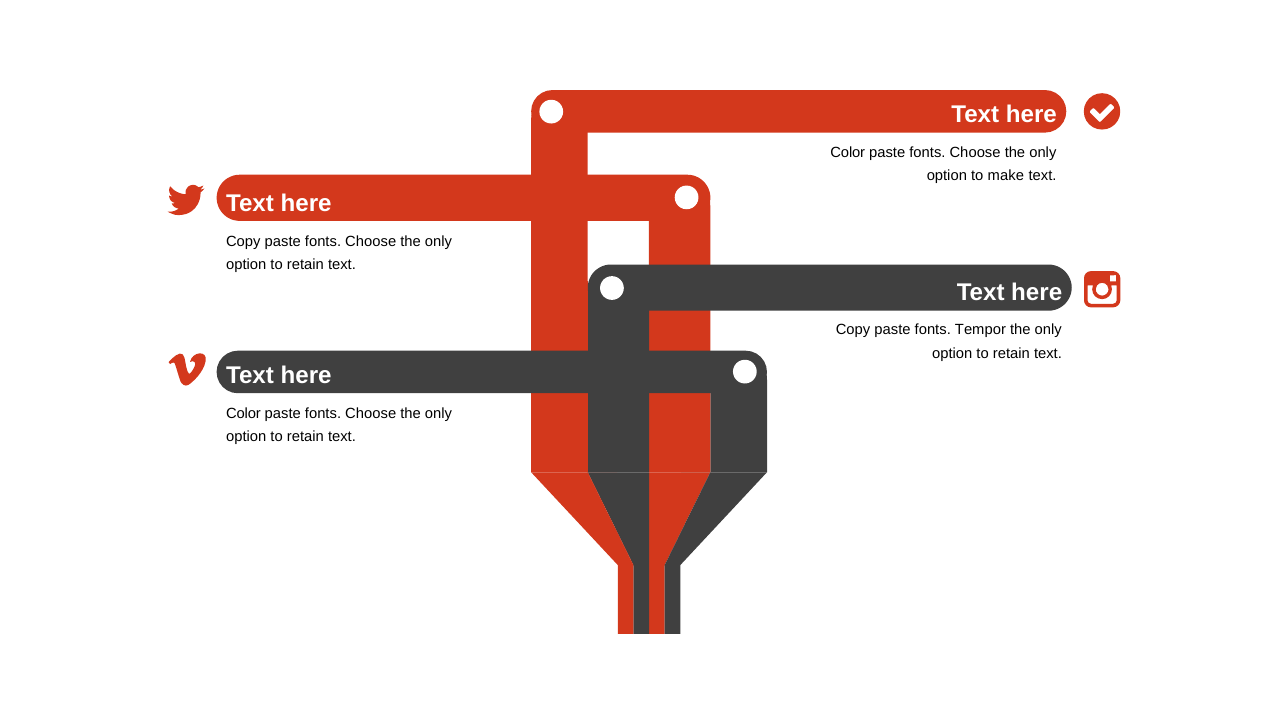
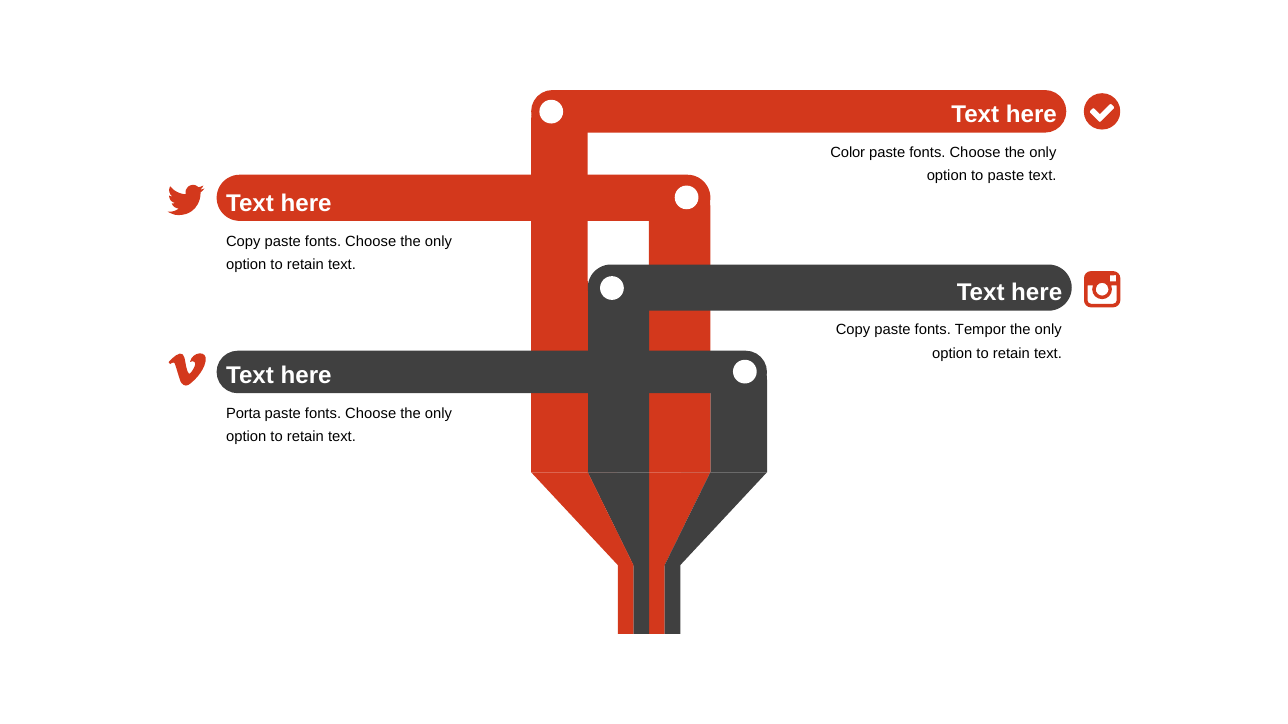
to make: make -> paste
Color at (243, 414): Color -> Porta
